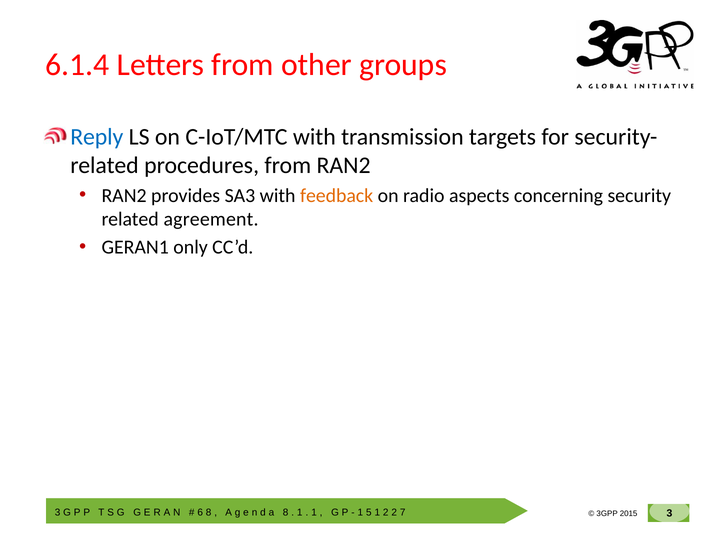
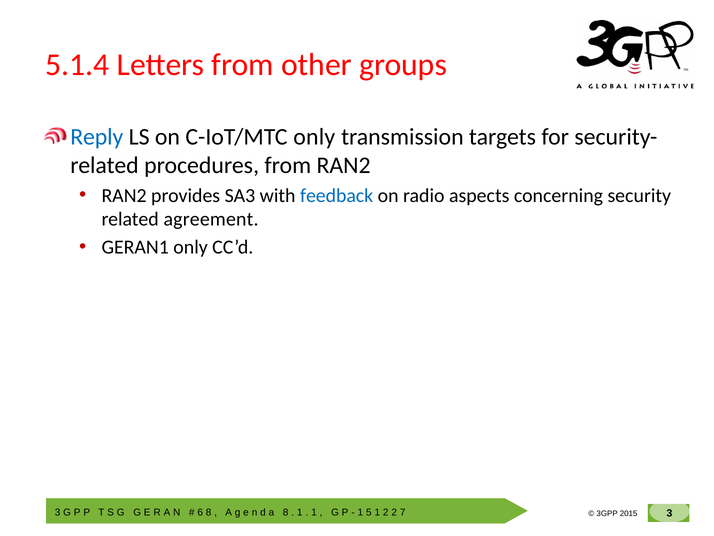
6.1.4: 6.1.4 -> 5.1.4
C-IoT/MTC with: with -> only
feedback colour: orange -> blue
